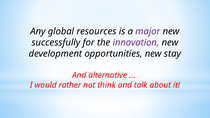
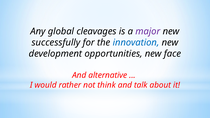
resources: resources -> cleavages
innovation colour: purple -> blue
stay: stay -> face
